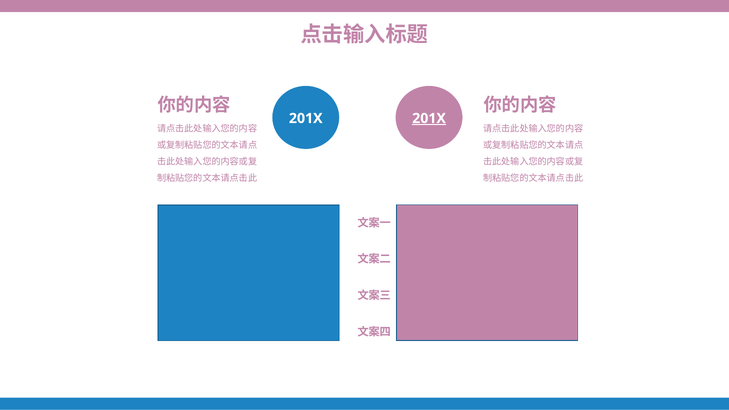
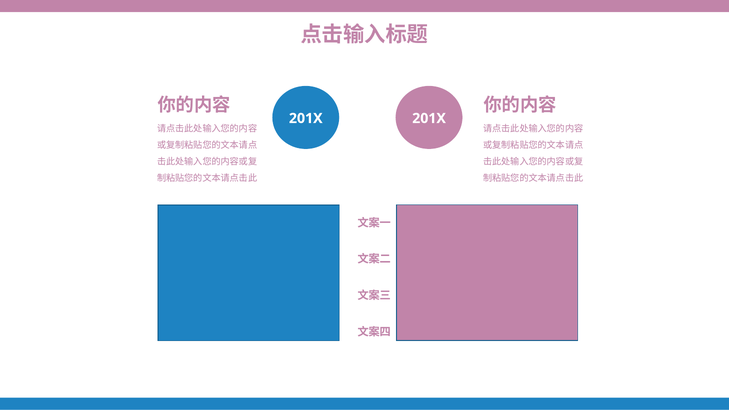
201X at (429, 118) underline: present -> none
